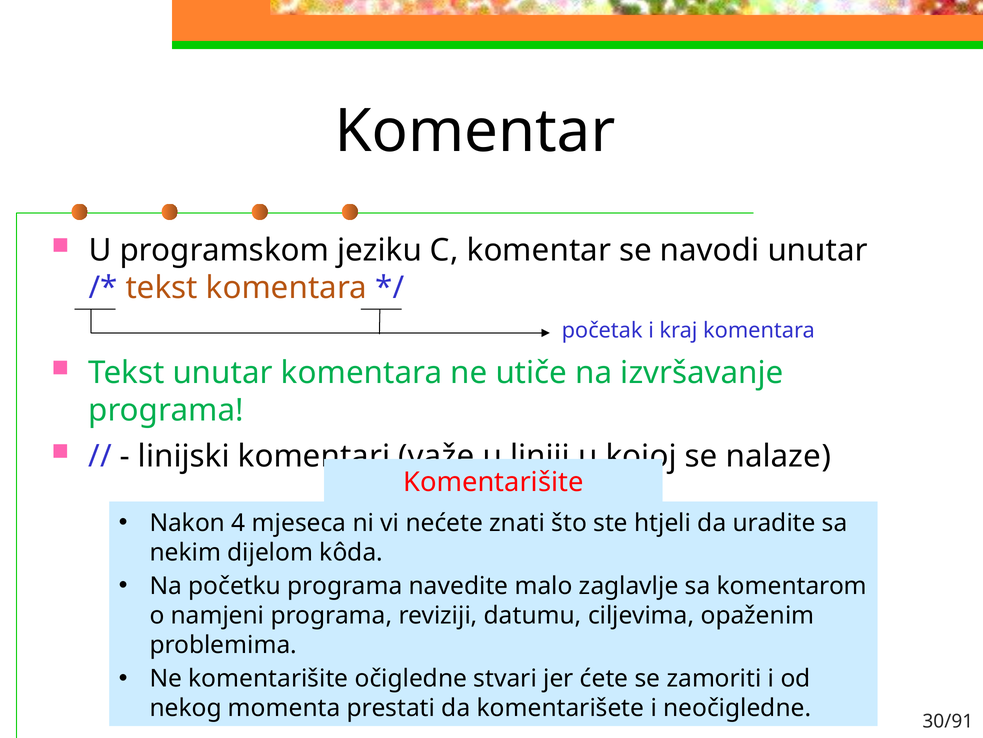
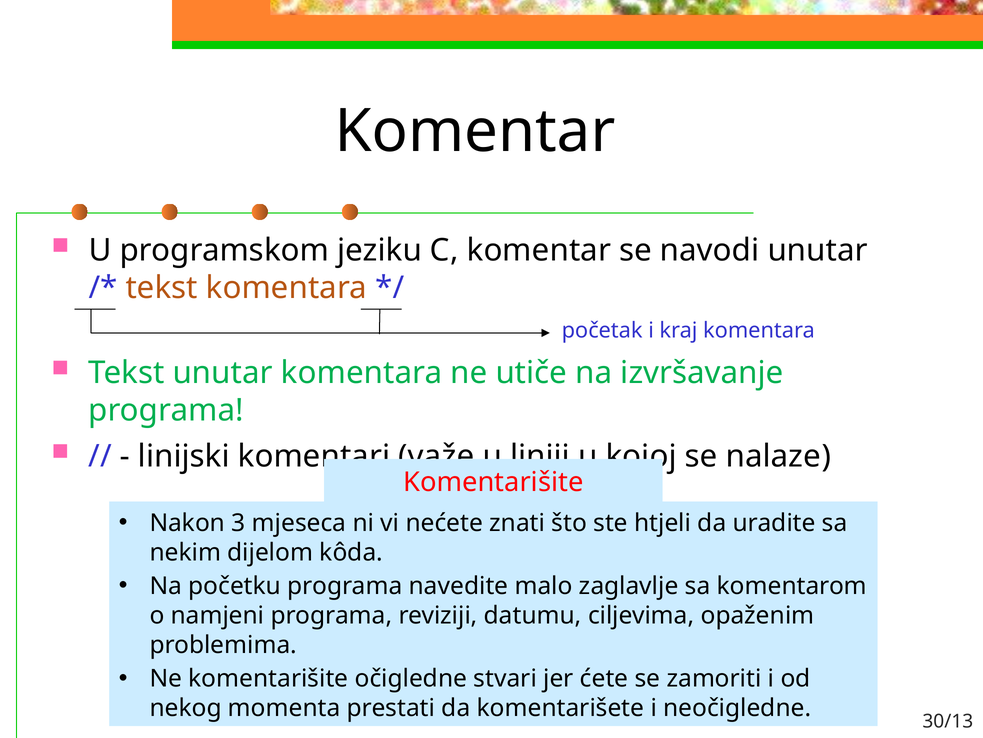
4: 4 -> 3
30/91: 30/91 -> 30/13
